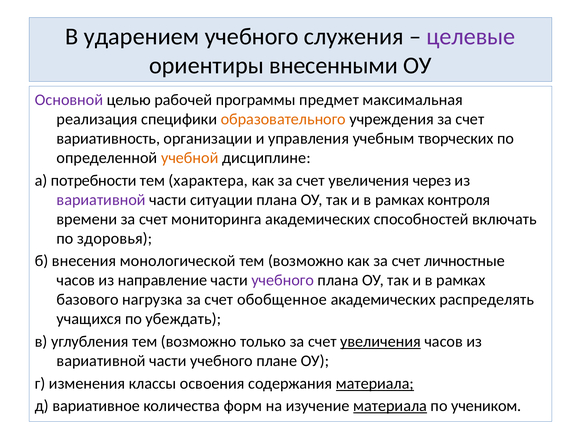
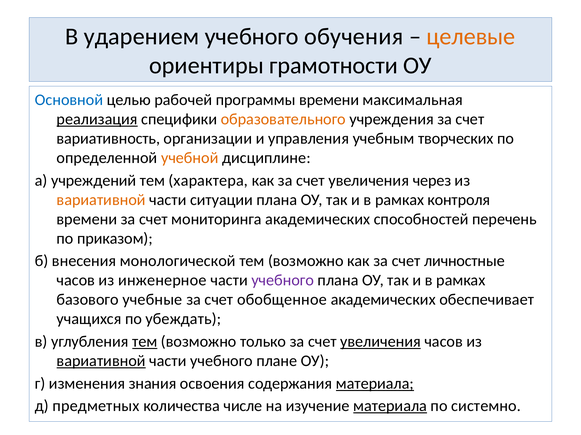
служения: служения -> обучения
целевые colour: purple -> orange
внесенными: внесенными -> грамотности
Основной colour: purple -> blue
программы предмет: предмет -> времени
реализация underline: none -> present
потребности: потребности -> учреждений
вариативной at (101, 200) colour: purple -> orange
включать: включать -> перечень
здоровья: здоровья -> приказом
направление: направление -> инженерное
нагрузка: нагрузка -> учебные
распределять: распределять -> обеспечивает
тем at (145, 342) underline: none -> present
вариативной at (101, 362) underline: none -> present
классы: классы -> знания
вариативное: вариативное -> предметных
форм: форм -> числе
учеником: учеником -> системно
